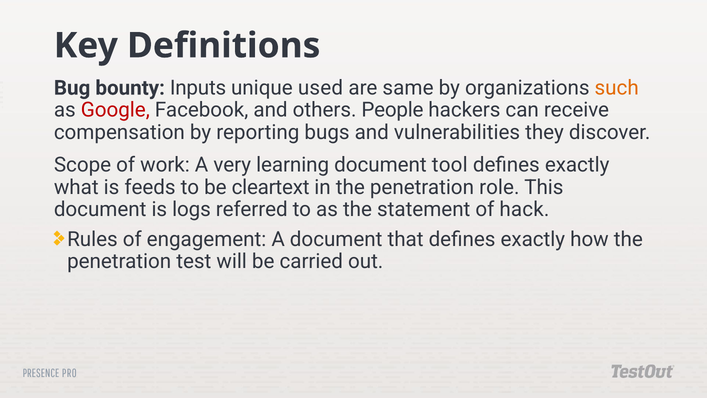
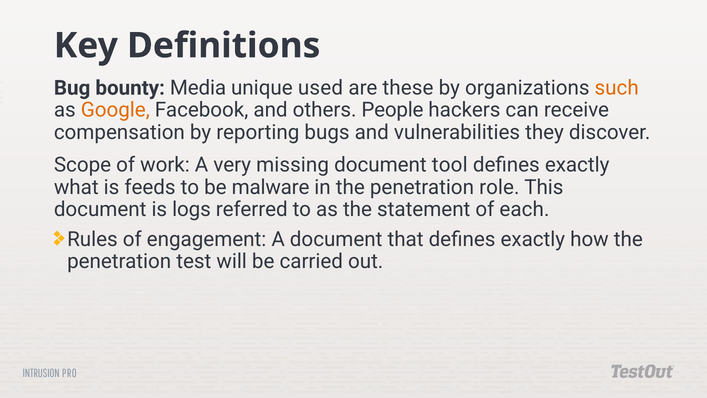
Inputs: Inputs -> Media
same: same -> these
Google colour: red -> orange
learning: learning -> missing
cleartext: cleartext -> malware
hack: hack -> each
PRESENCE: PRESENCE -> INTRUSION
